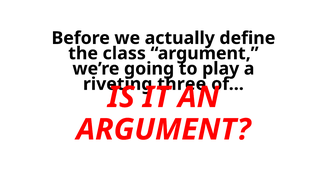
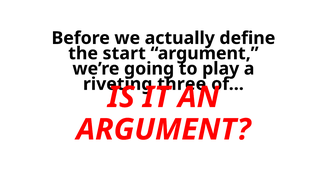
class: class -> start
